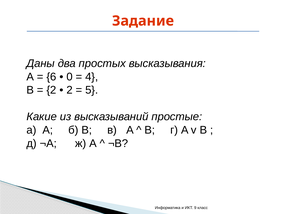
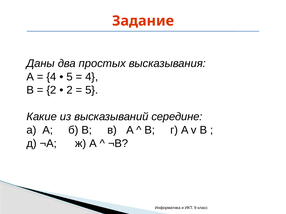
6 at (51, 77): 6 -> 4
0 at (70, 77): 0 -> 5
простые: простые -> середине
